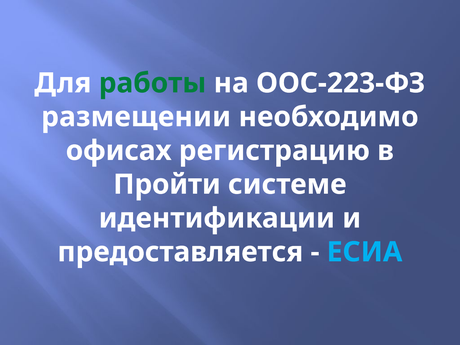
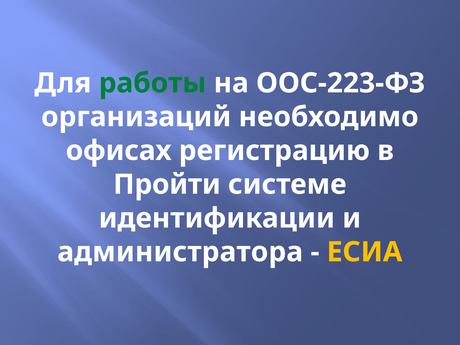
размещении: размещении -> организаций
предоставляется: предоставляется -> администратора
ЕСИА colour: light blue -> yellow
